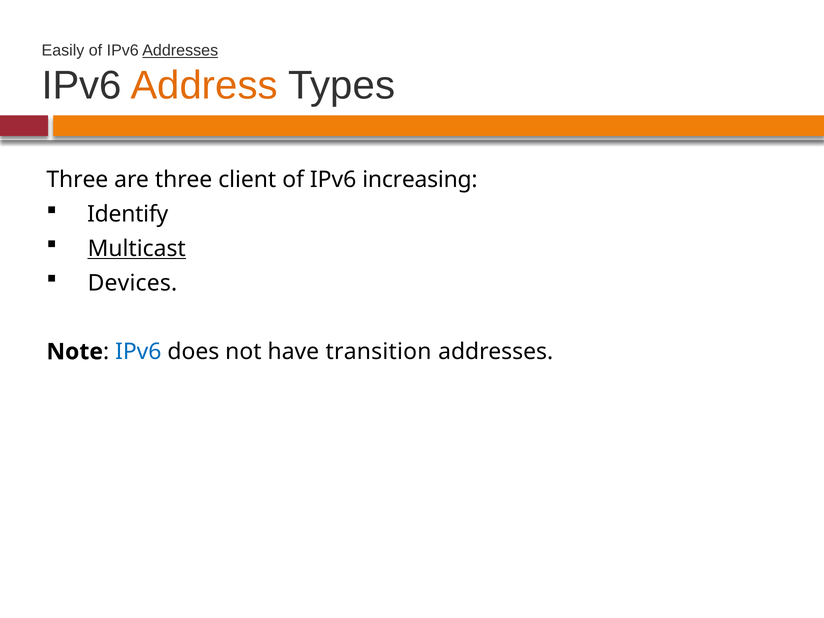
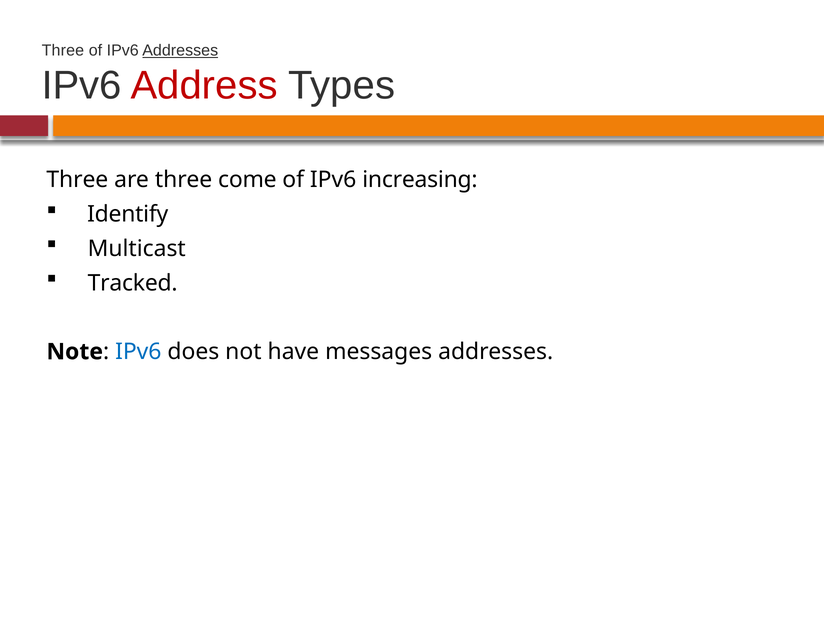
Easily at (63, 50): Easily -> Three
Address colour: orange -> red
client: client -> come
Multicast underline: present -> none
Devices: Devices -> Tracked
transition: transition -> messages
